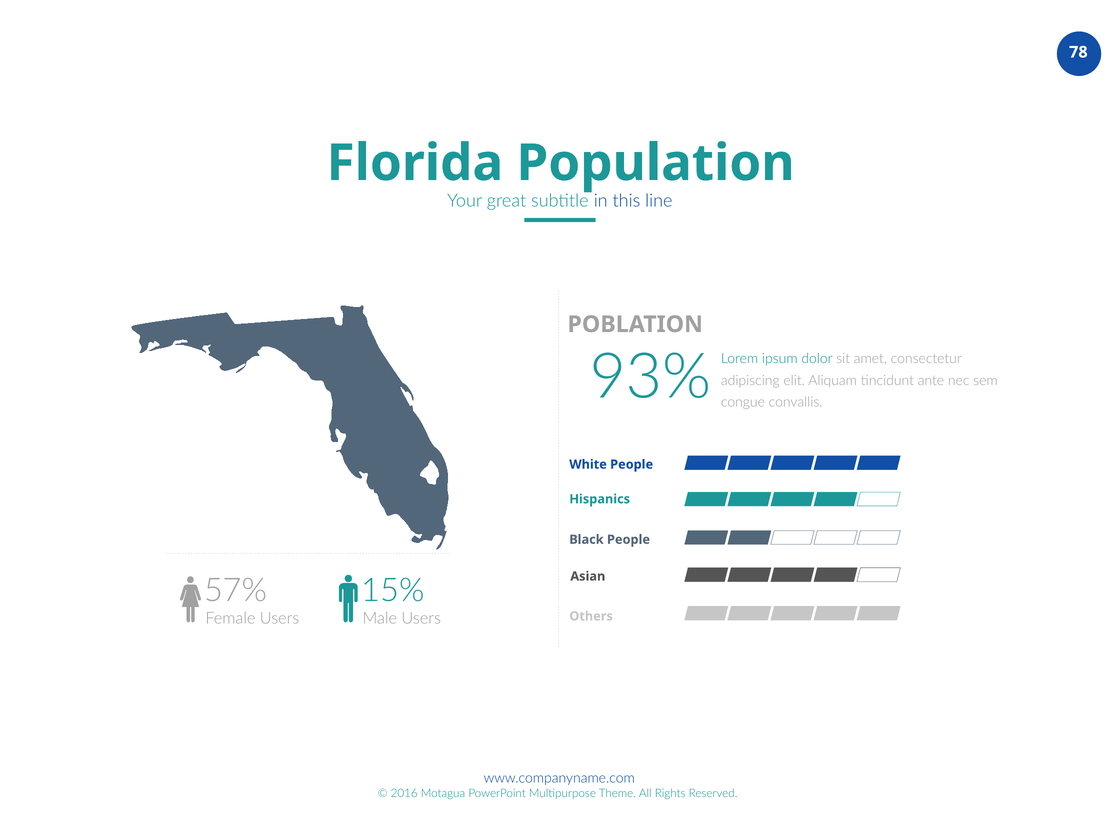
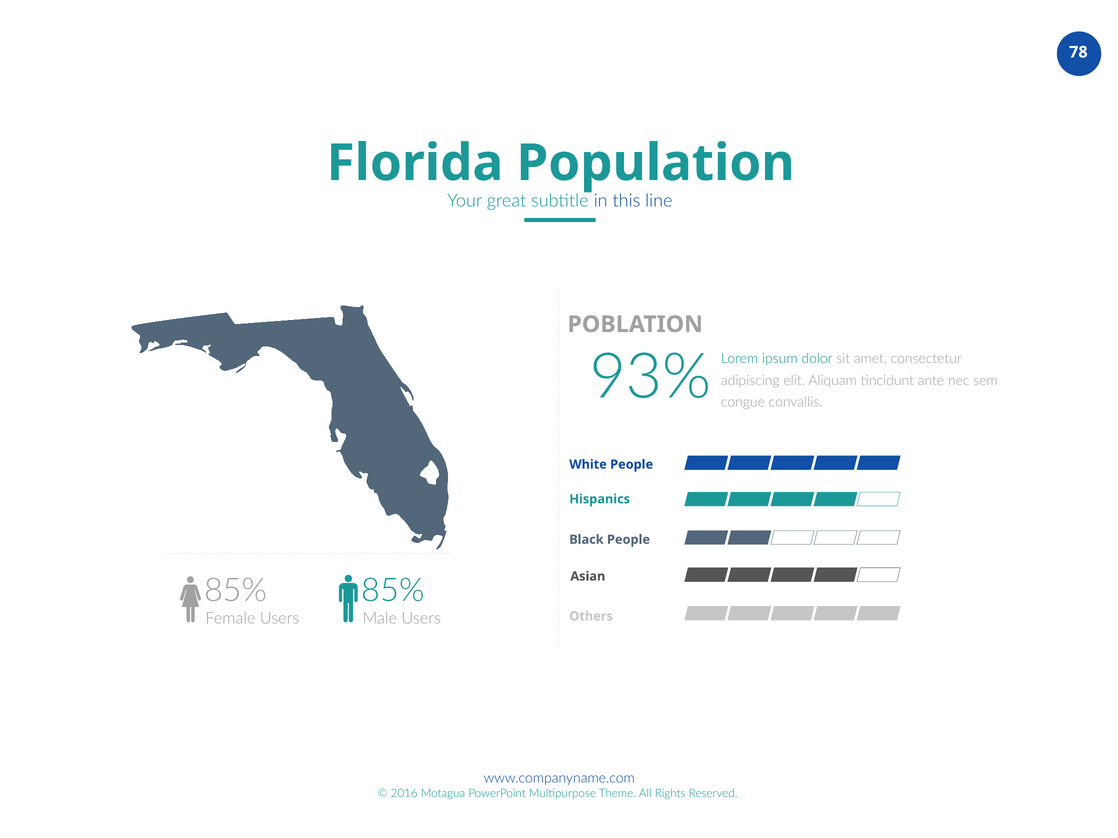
57% at (236, 591): 57% -> 85%
15% at (393, 591): 15% -> 85%
